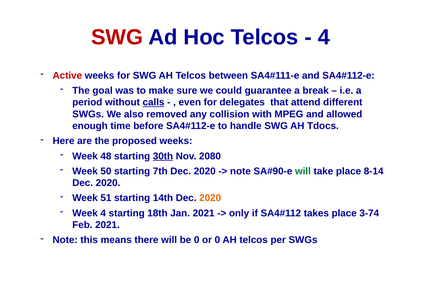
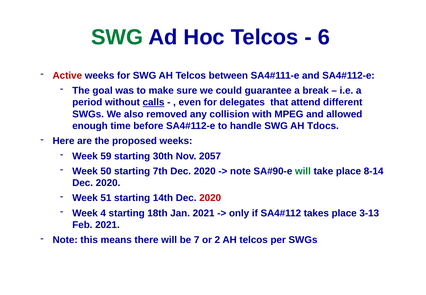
SWG at (117, 37) colour: red -> green
4 at (324, 37): 4 -> 6
48: 48 -> 59
30th underline: present -> none
2080: 2080 -> 2057
2020 at (210, 198) colour: orange -> red
3-74: 3-74 -> 3-13
be 0: 0 -> 7
or 0: 0 -> 2
